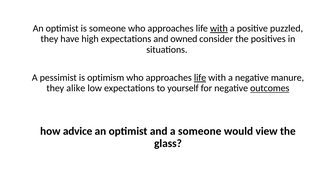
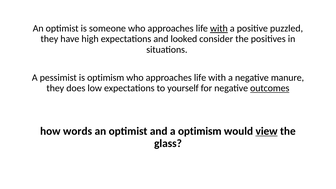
owned: owned -> looked
life at (200, 78) underline: present -> none
alike: alike -> does
advice: advice -> words
a someone: someone -> optimism
view underline: none -> present
